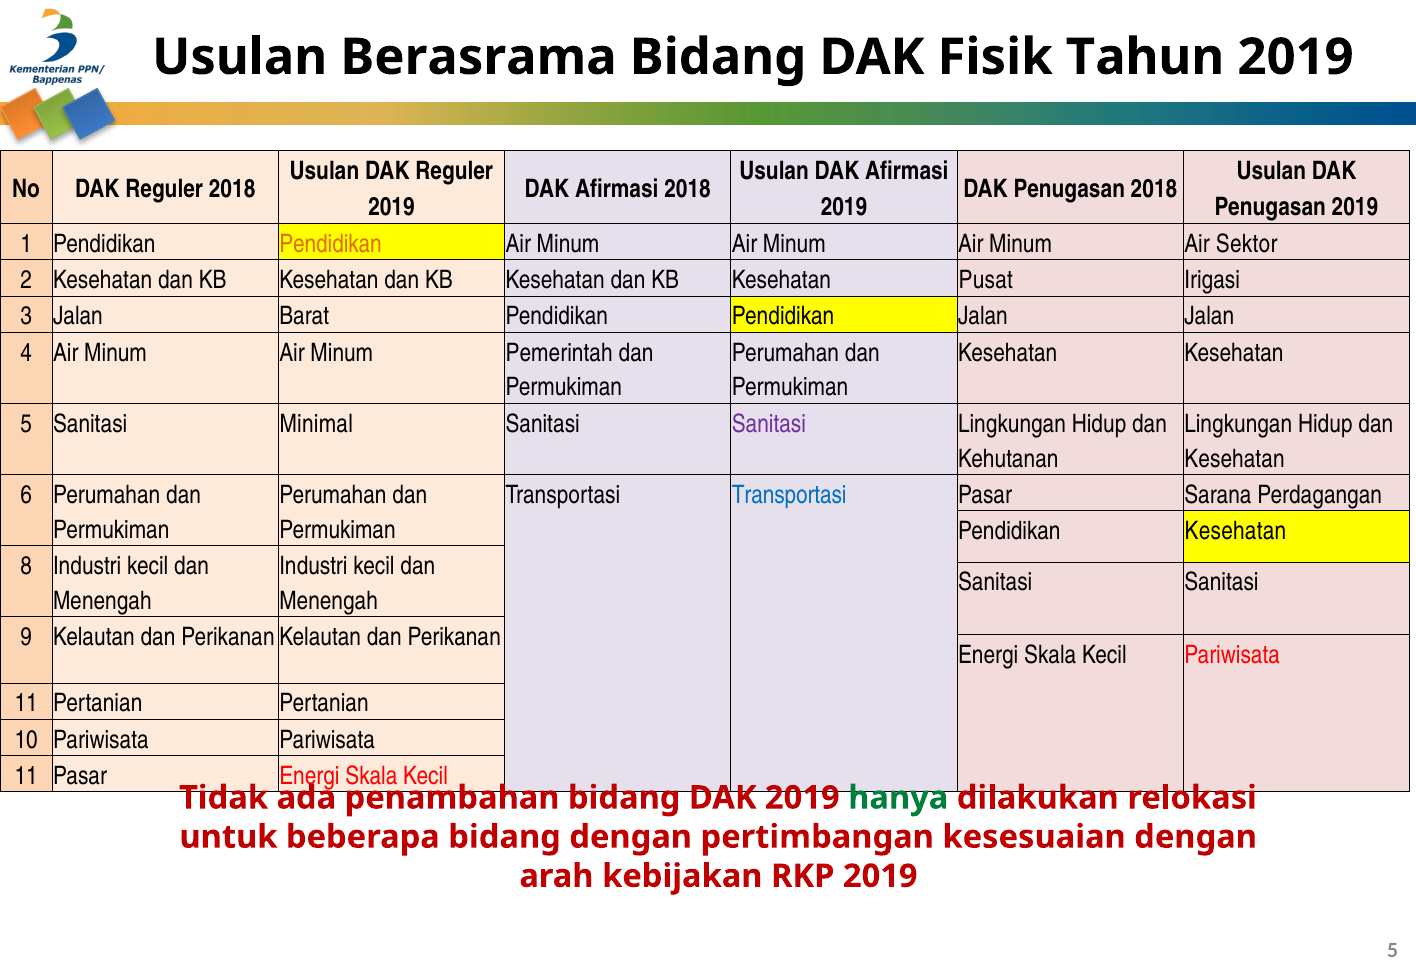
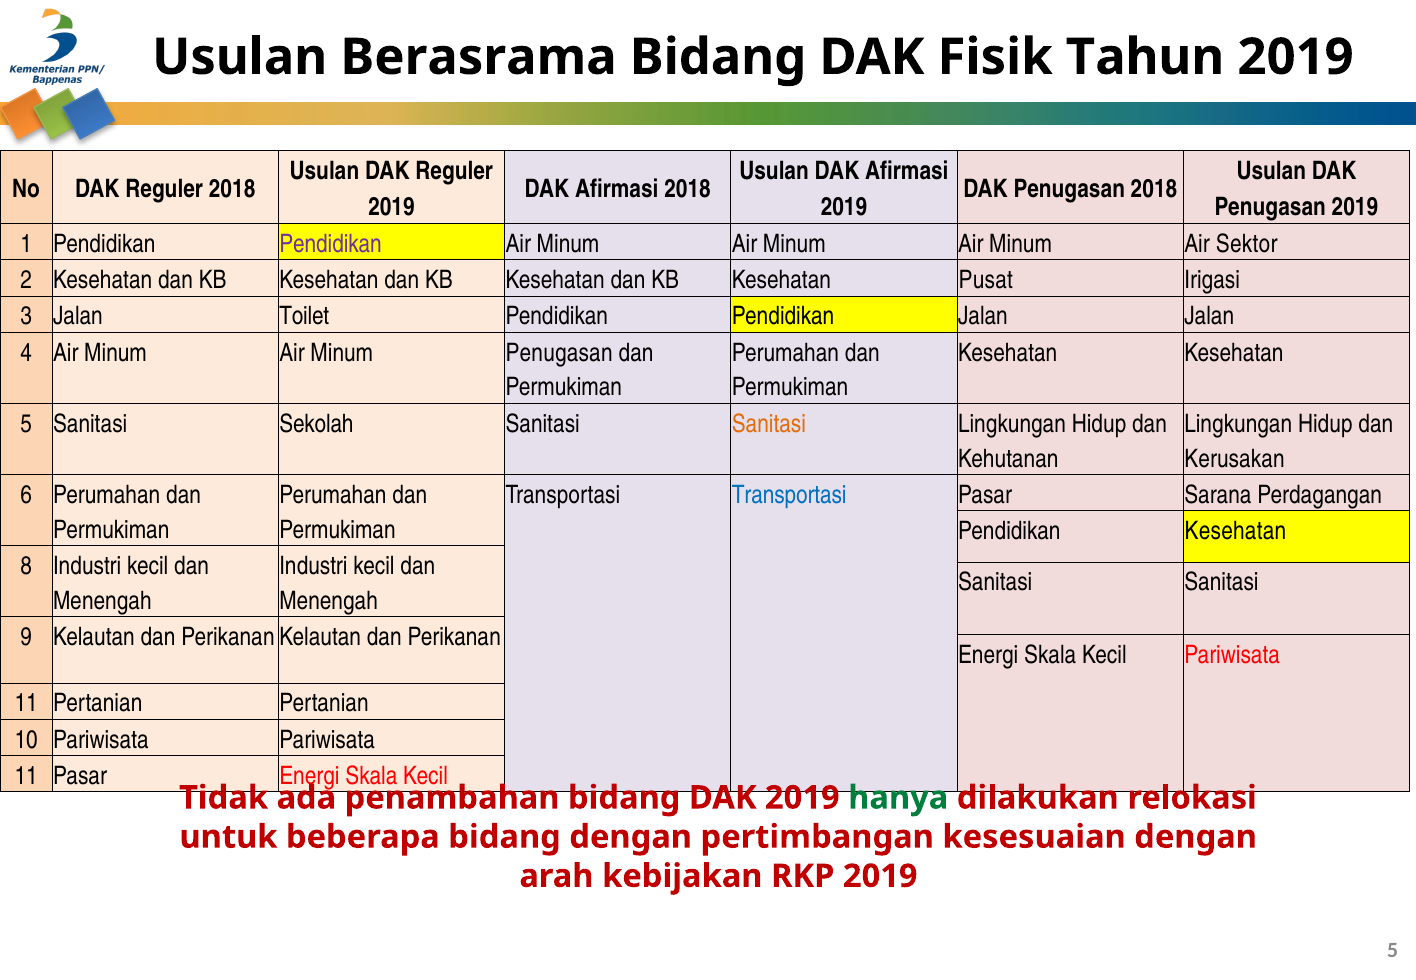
Pendidikan at (331, 244) colour: orange -> purple
Barat: Barat -> Toilet
Minum Pemerintah: Pemerintah -> Penugasan
Minimal: Minimal -> Sekolah
Sanitasi at (769, 424) colour: purple -> orange
Kesehatan at (1234, 459): Kesehatan -> Kerusakan
